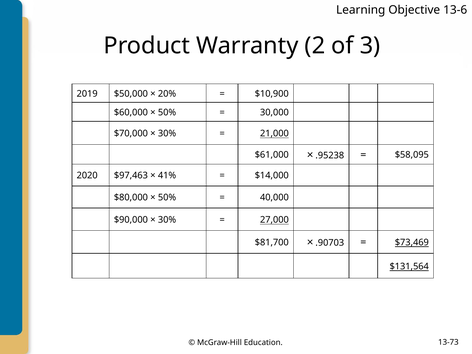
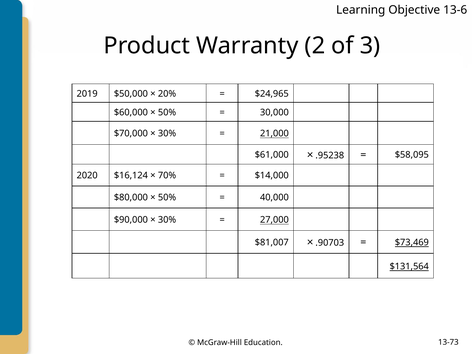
$10,900: $10,900 -> $24,965
$97,463: $97,463 -> $16,124
41%: 41% -> 70%
$81,700: $81,700 -> $81,007
